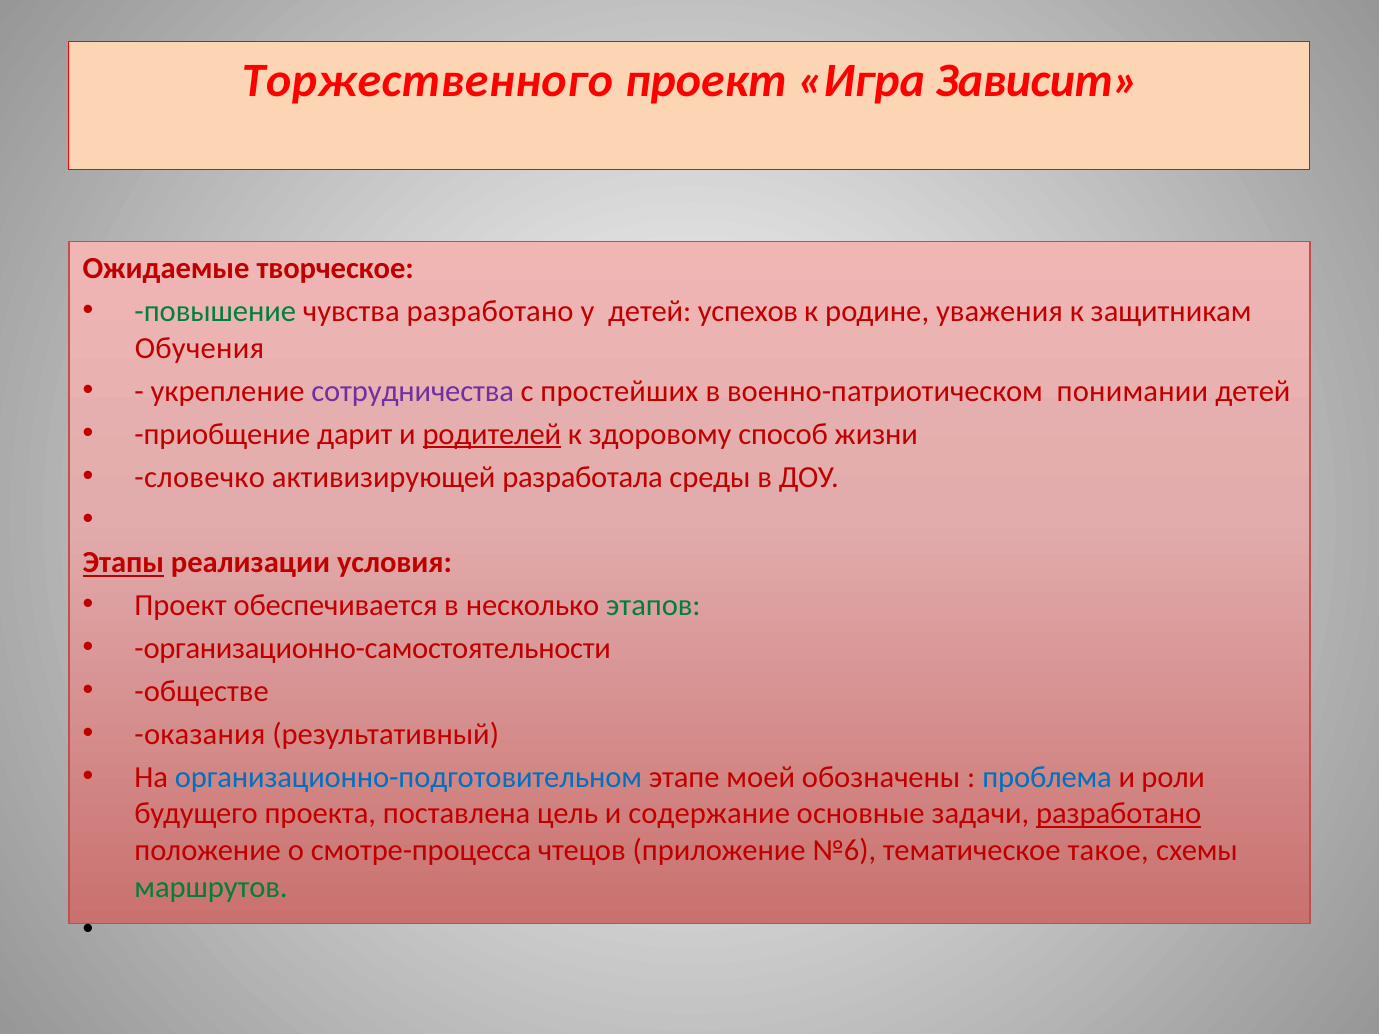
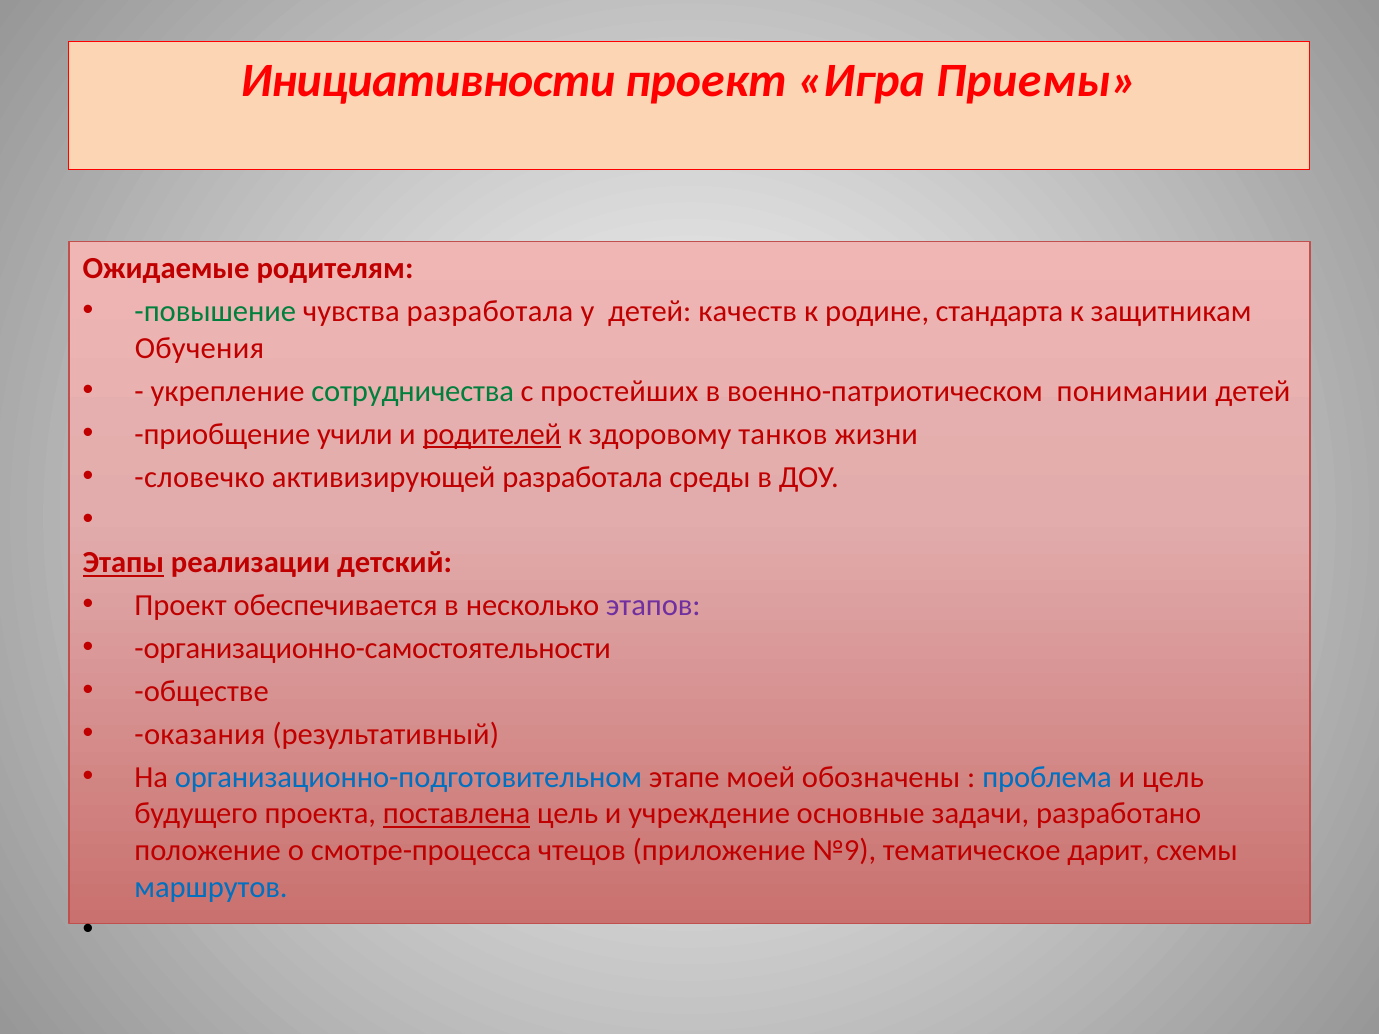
Торжественного: Торжественного -> Инициативности
Зависит: Зависит -> Приемы
творческое: творческое -> родителям
чувства разработано: разработано -> разработала
успехов: успехов -> качеств
уважения: уважения -> стандарта
сотрудничества colour: purple -> green
дарит: дарит -> учили
способ: способ -> танков
условия: условия -> детский
этапов colour: green -> purple
и роли: роли -> цель
поставлена underline: none -> present
содержание: содержание -> учреждение
разработано at (1119, 814) underline: present -> none
№6: №6 -> №9
такое: такое -> дарит
маршрутов colour: green -> blue
